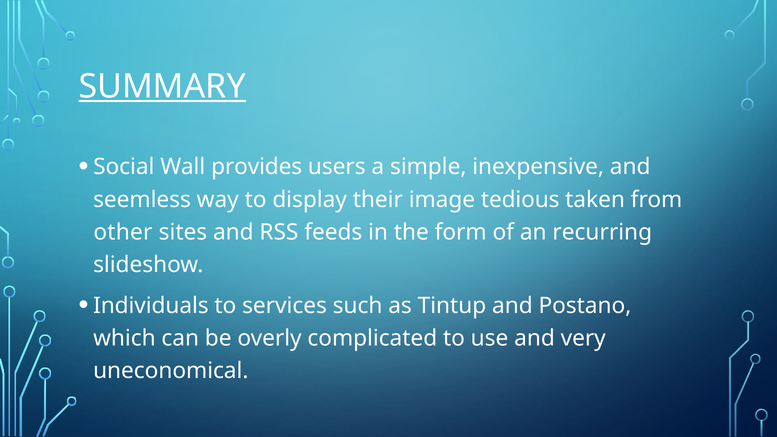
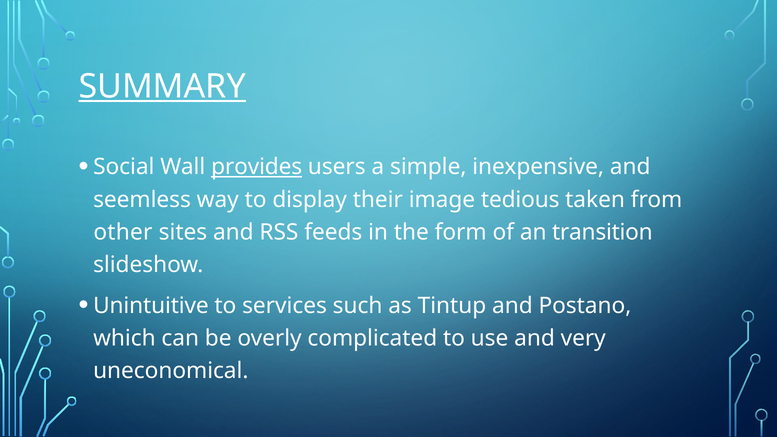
provides underline: none -> present
recurring: recurring -> transition
Individuals: Individuals -> Unintuitive
